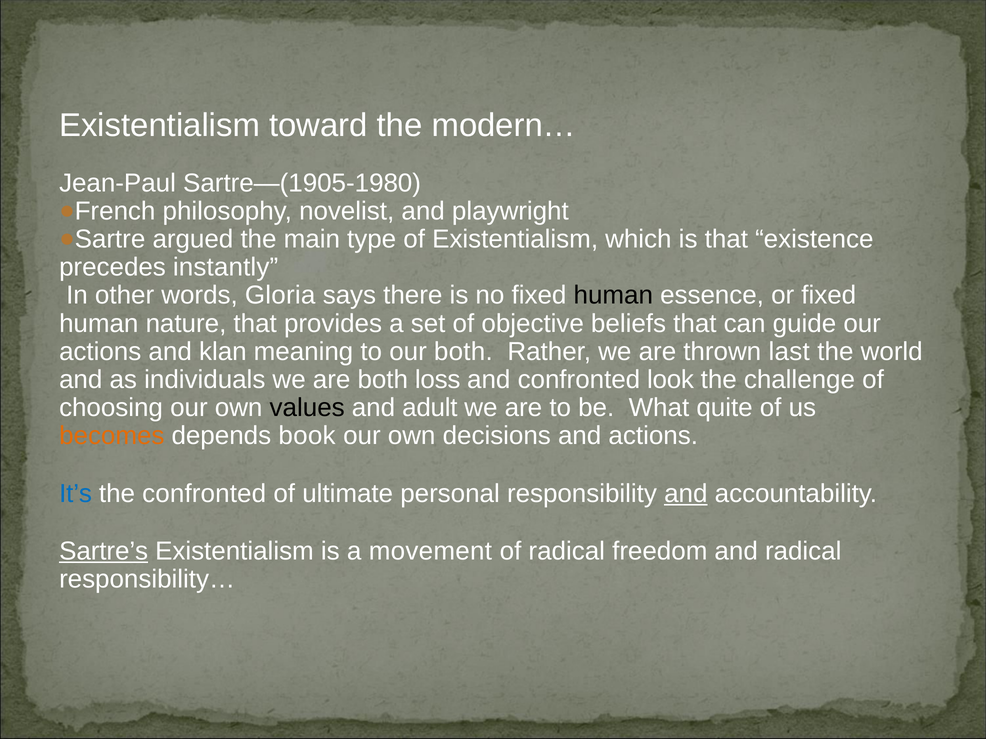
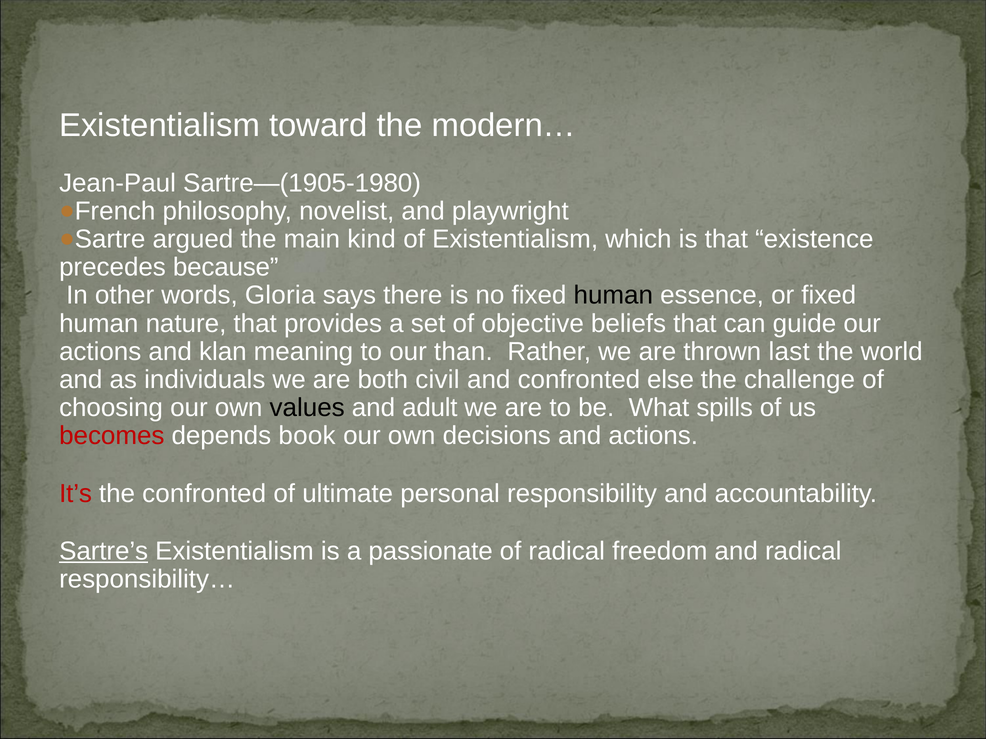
type: type -> kind
instantly: instantly -> because
our both: both -> than
loss: loss -> civil
look: look -> else
quite: quite -> spills
becomes colour: orange -> red
It’s colour: blue -> red
and at (686, 494) underline: present -> none
movement: movement -> passionate
